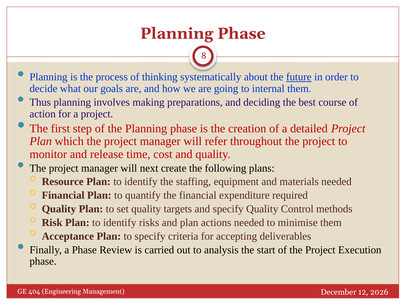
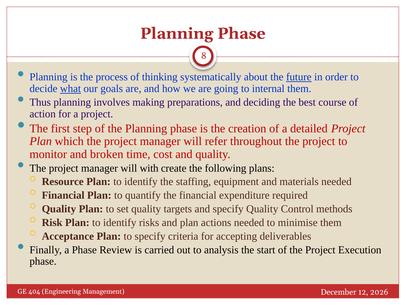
what underline: none -> present
release: release -> broken
next: next -> with
